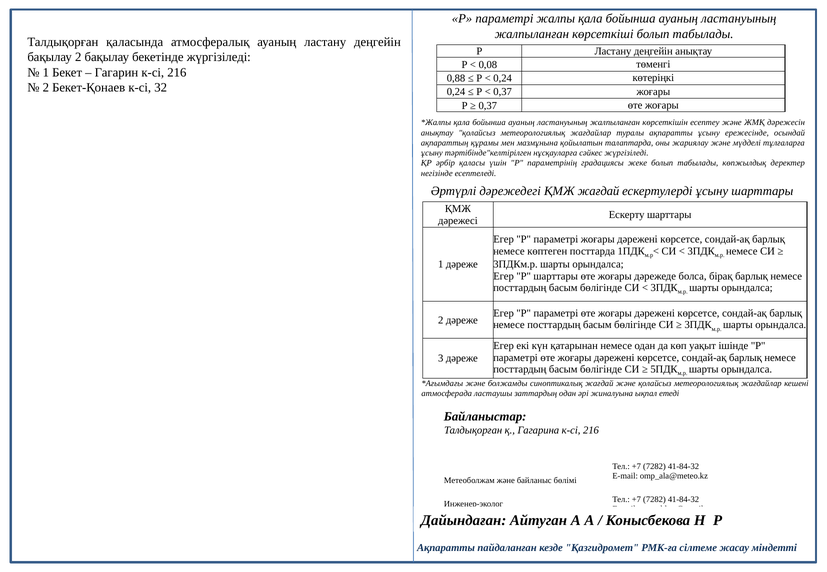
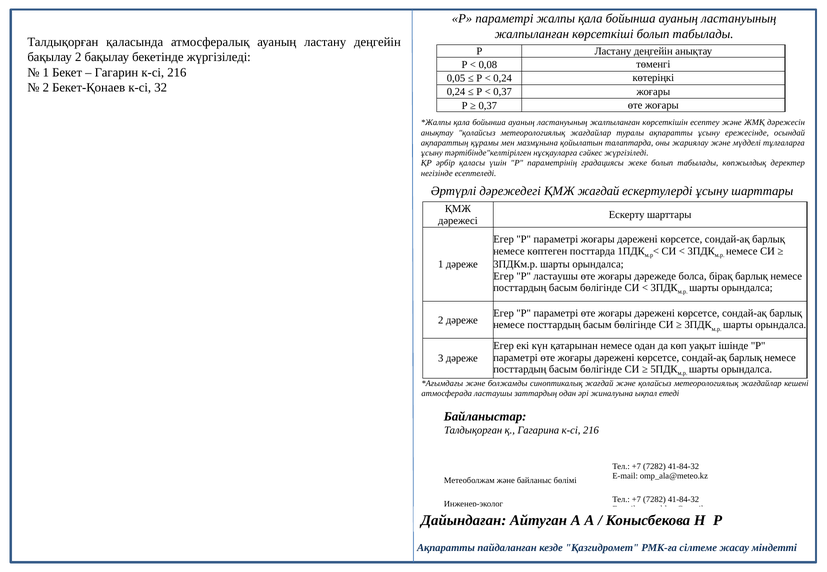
0,88: 0,88 -> 0,05
P шарттары: шарттары -> ластаушы
